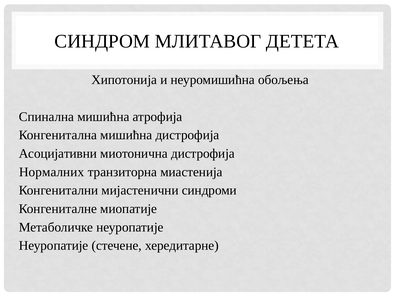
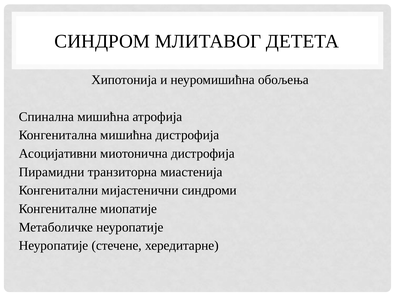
Нормалних: Нормалних -> Пирамидни
